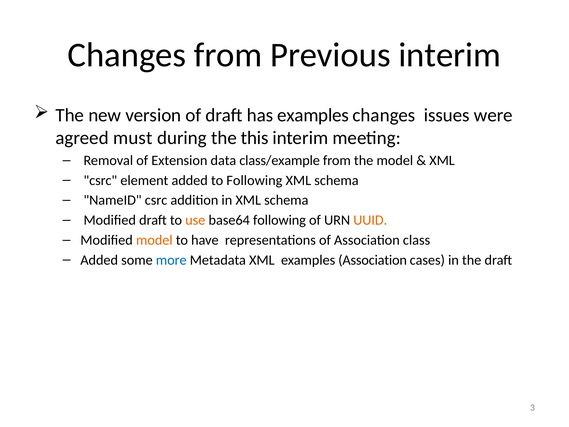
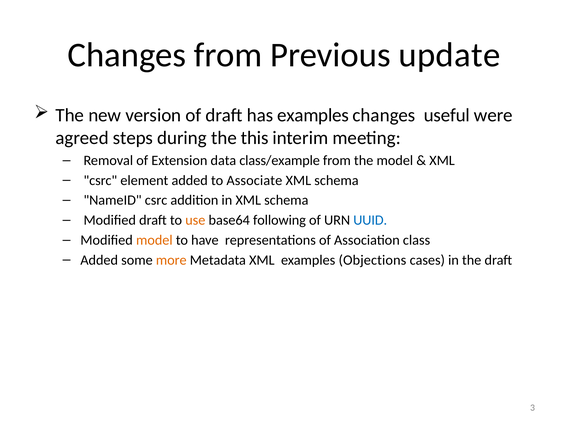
Previous interim: interim -> update
issues: issues -> useful
must: must -> steps
to Following: Following -> Associate
UUID colour: orange -> blue
more colour: blue -> orange
examples Association: Association -> Objections
